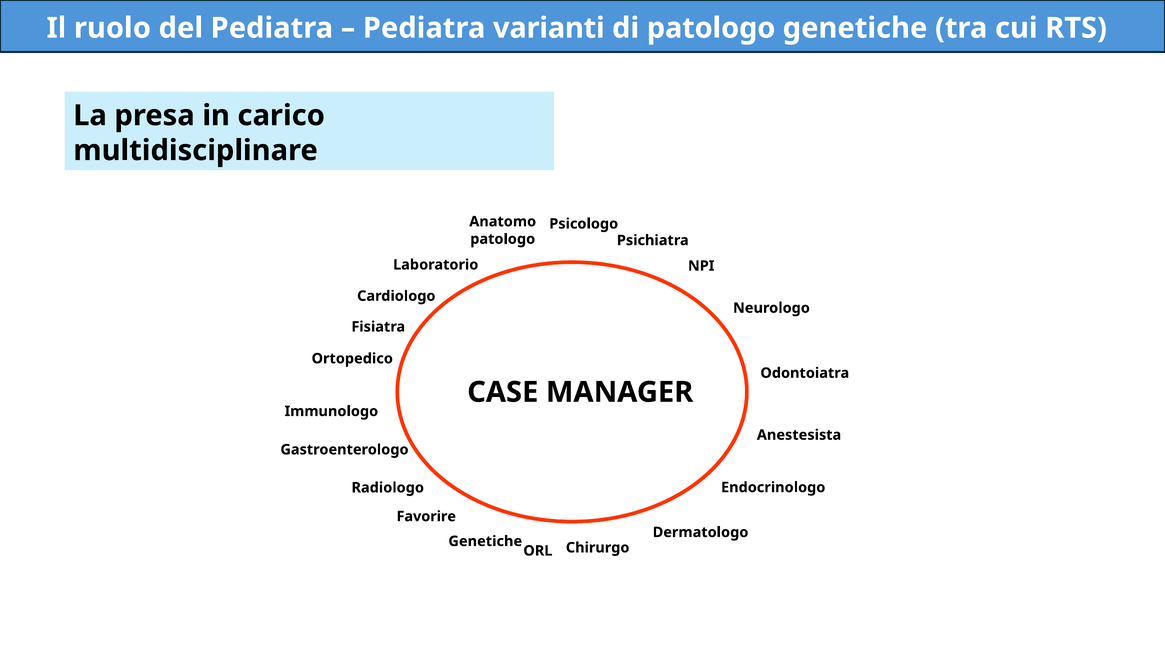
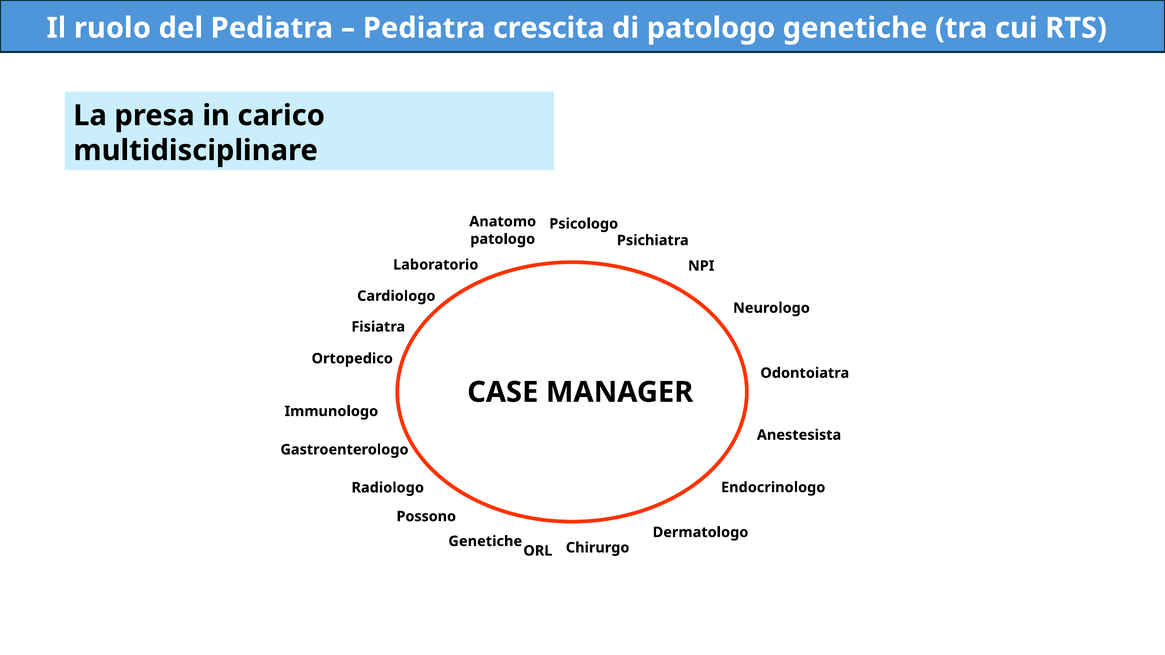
varianti: varianti -> crescita
Favorire: Favorire -> Possono
